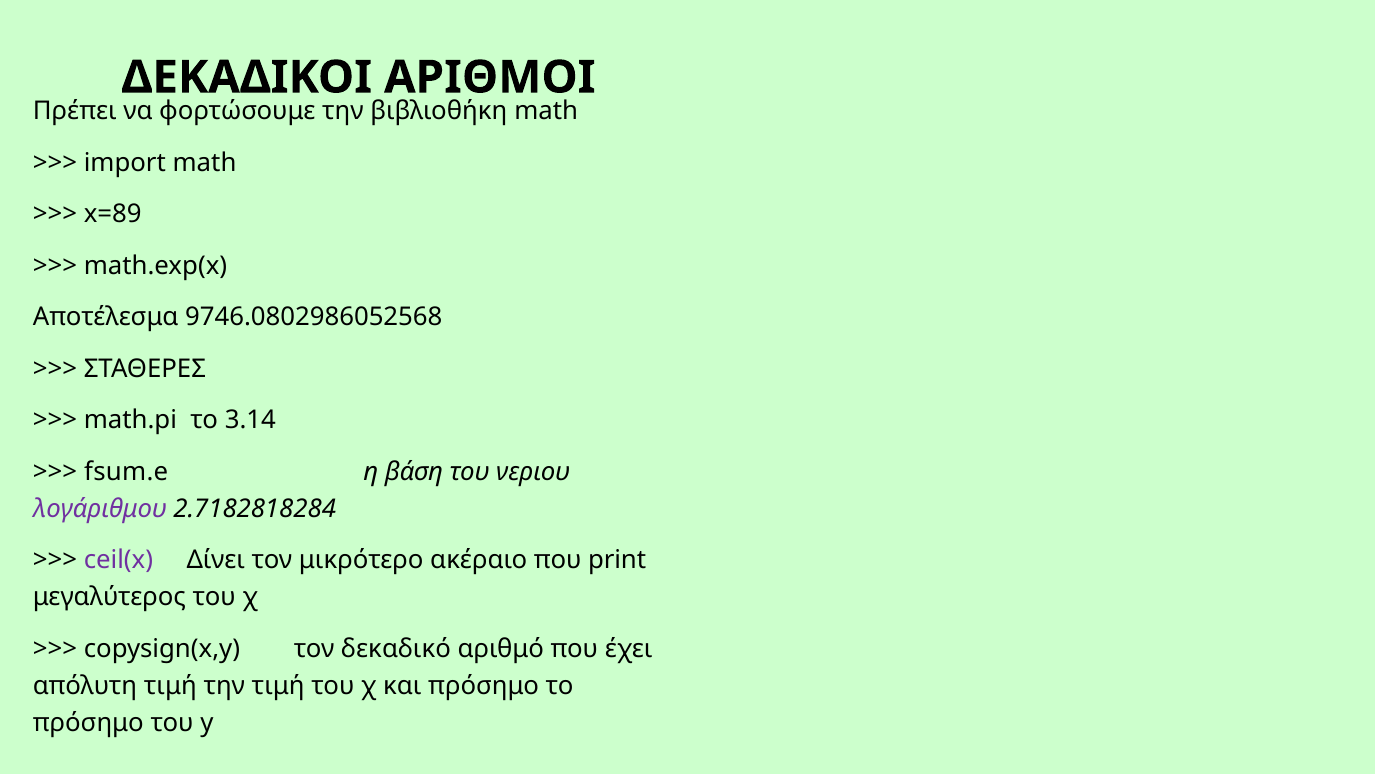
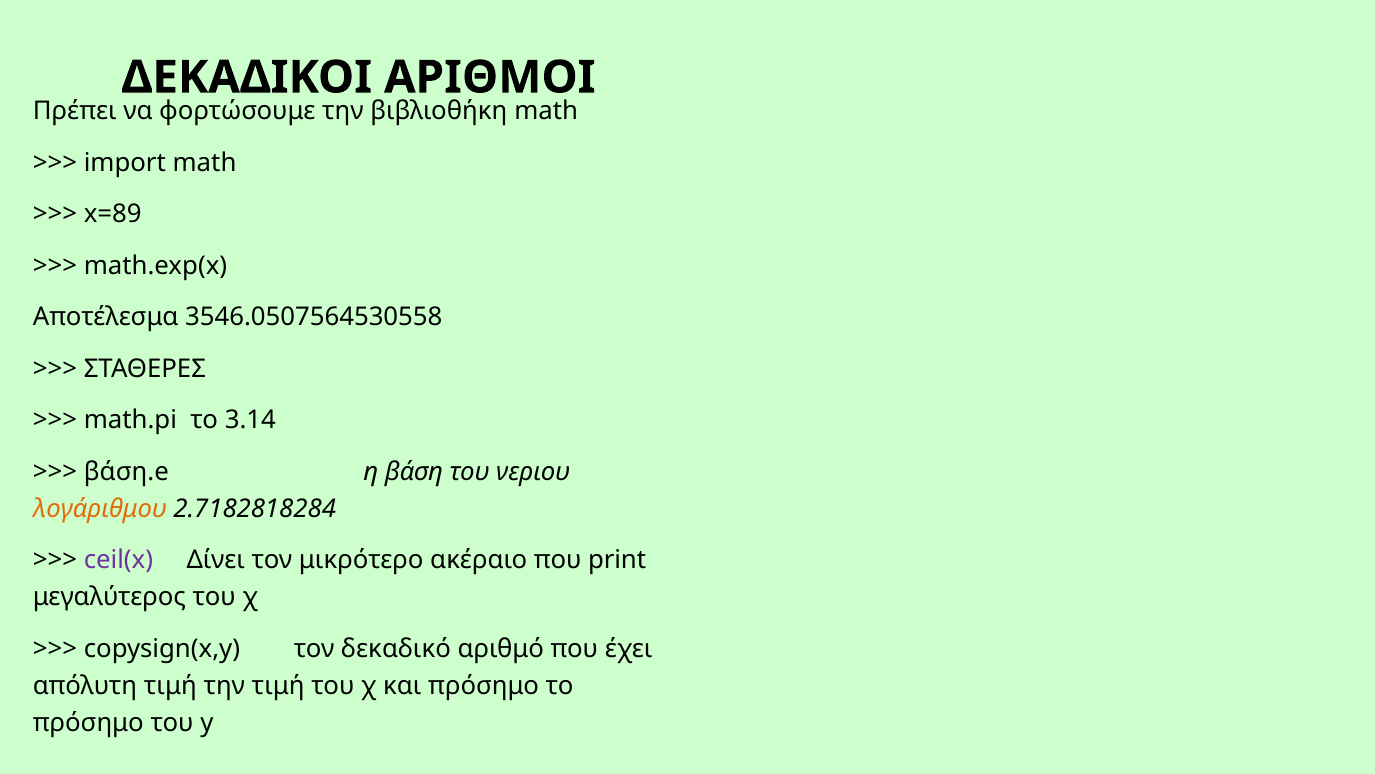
9746.0802986052568: 9746.0802986052568 -> 3546.0507564530558
fsum.e: fsum.e -> βάση.e
λογάριθμου colour: purple -> orange
